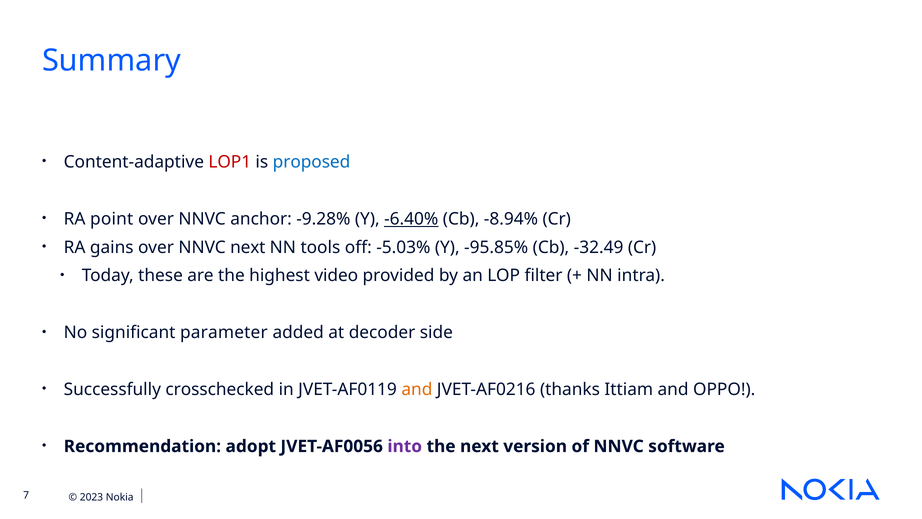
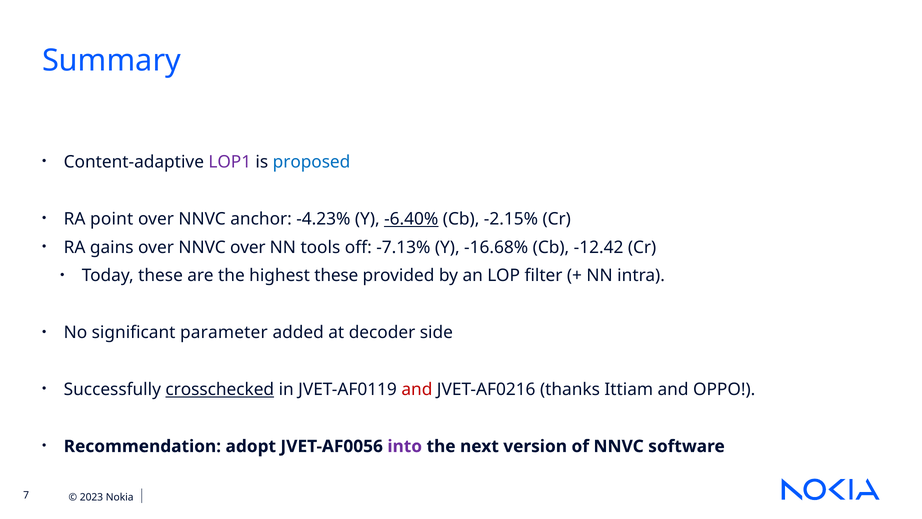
LOP1 colour: red -> purple
-9.28%: -9.28% -> -4.23%
-8.94%: -8.94% -> -2.15%
NNVC next: next -> over
-5.03%: -5.03% -> -7.13%
-95.85%: -95.85% -> -16.68%
-32.49: -32.49 -> -12.42
highest video: video -> these
crosschecked underline: none -> present
and at (417, 389) colour: orange -> red
